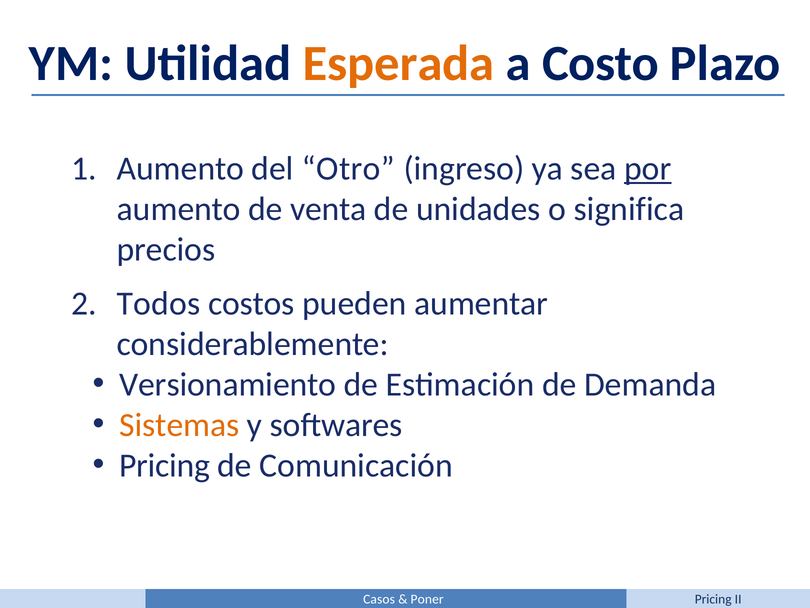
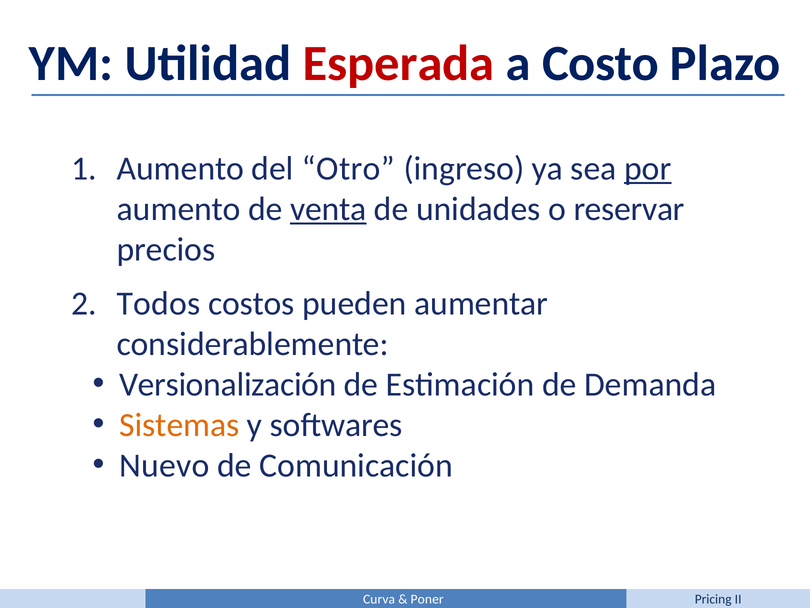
Esperada colour: orange -> red
venta underline: none -> present
significa: significa -> reservar
Versionamiento: Versionamiento -> Versionalización
Pricing at (165, 465): Pricing -> Nuevo
Casos: Casos -> Curva
